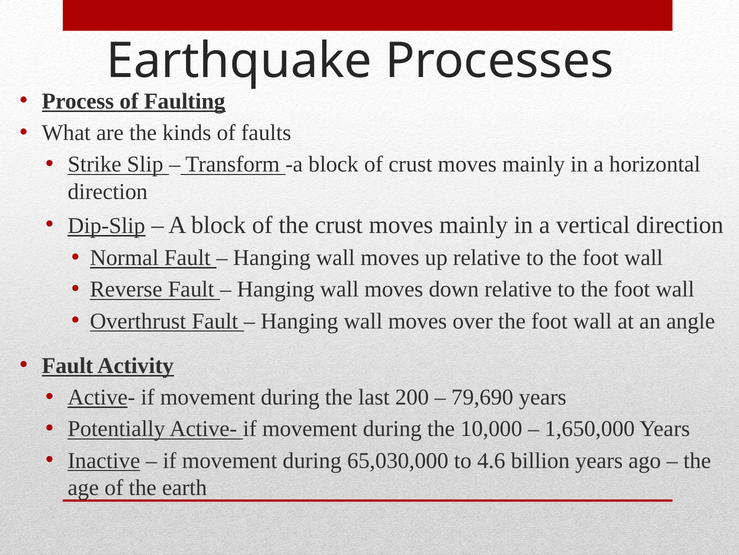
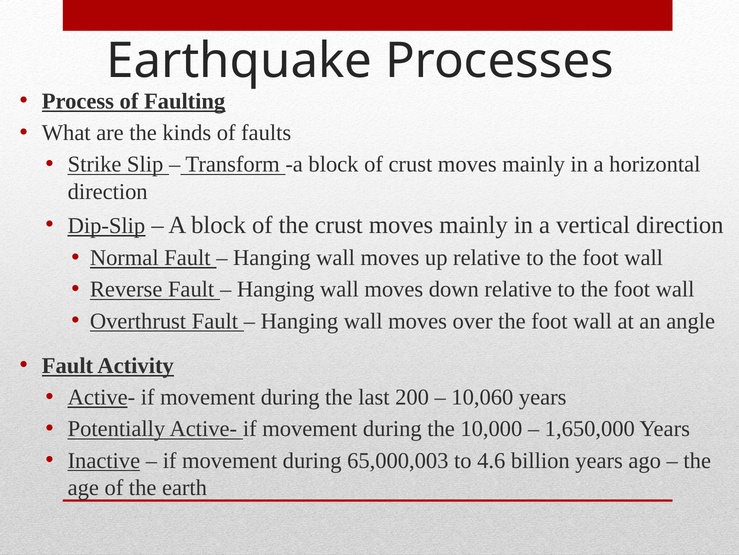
79,690: 79,690 -> 10,060
65,030,000: 65,030,000 -> 65,000,003
